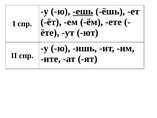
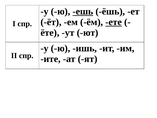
ете underline: none -> present
